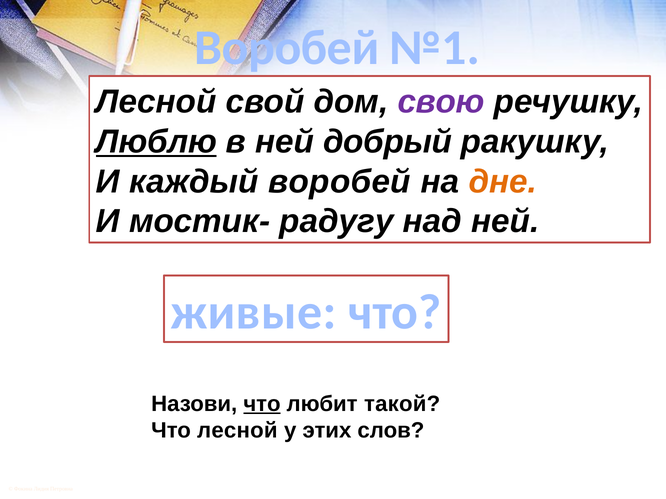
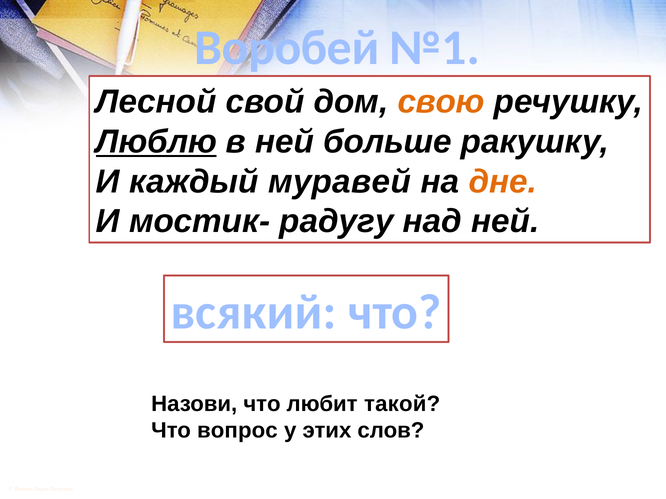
свою colour: purple -> orange
добрый: добрый -> больше
каждый воробей: воробей -> муравей
живые: живые -> всякий
что at (262, 404) underline: present -> none
Что лесной: лесной -> вопрос
